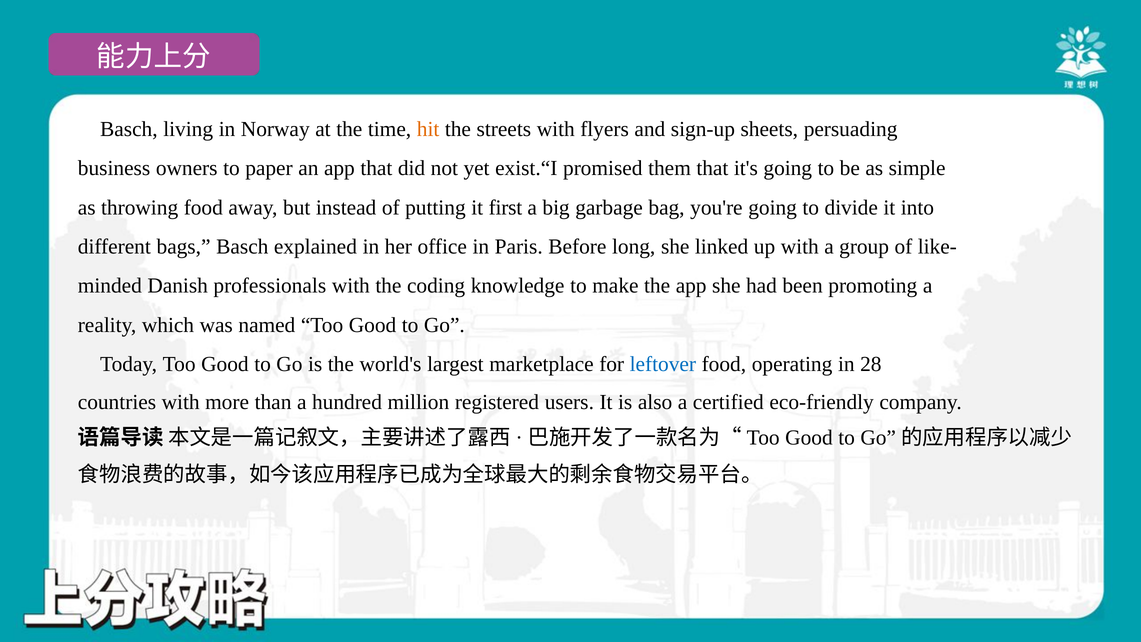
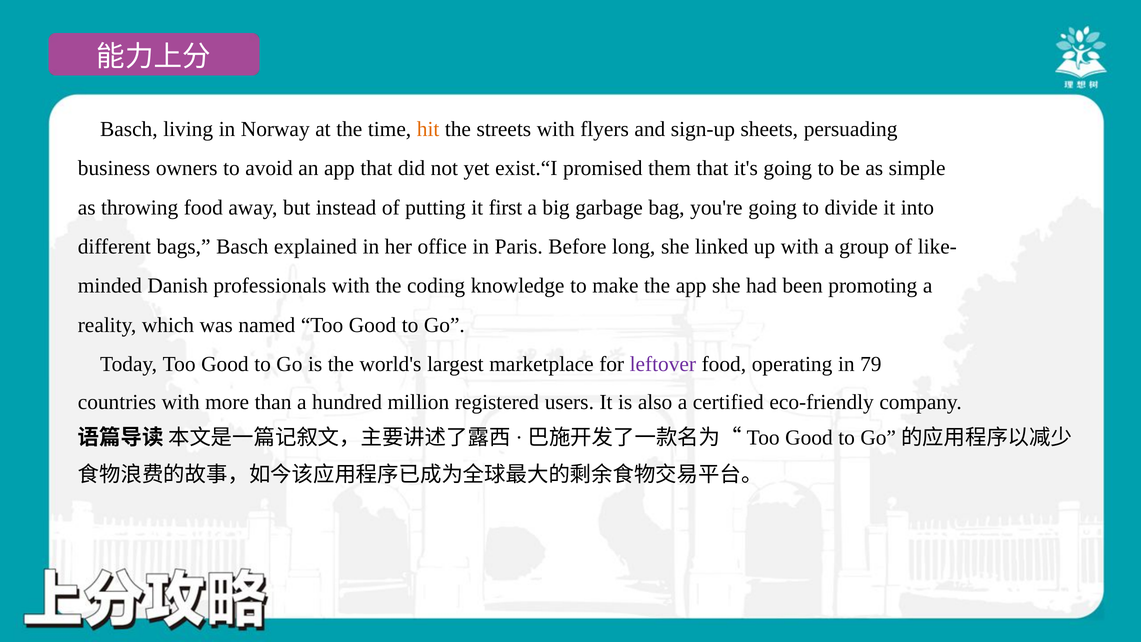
paper: paper -> avoid
leftover colour: blue -> purple
28: 28 -> 79
